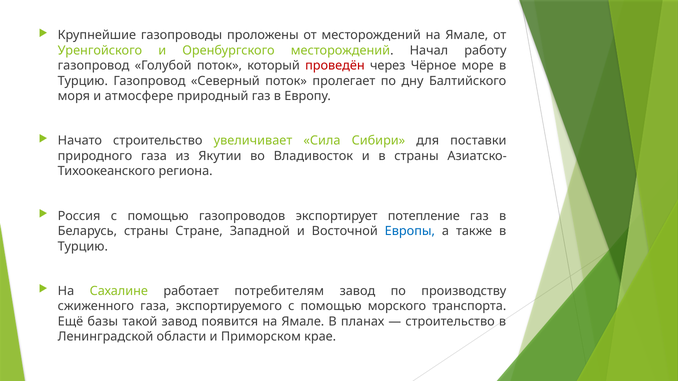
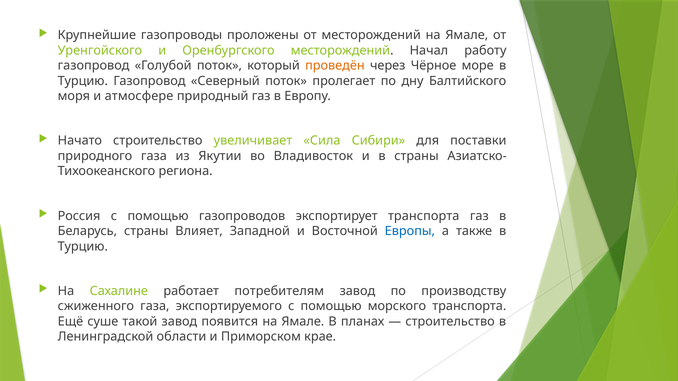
проведён colour: red -> orange
экспортирует потепление: потепление -> транспорта
Стране: Стране -> Влияет
базы: базы -> суше
